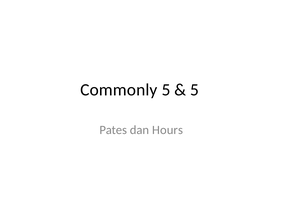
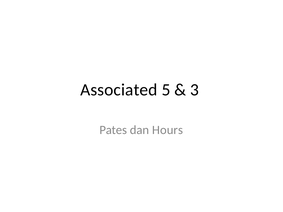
Commonly: Commonly -> Associated
5 at (194, 90): 5 -> 3
